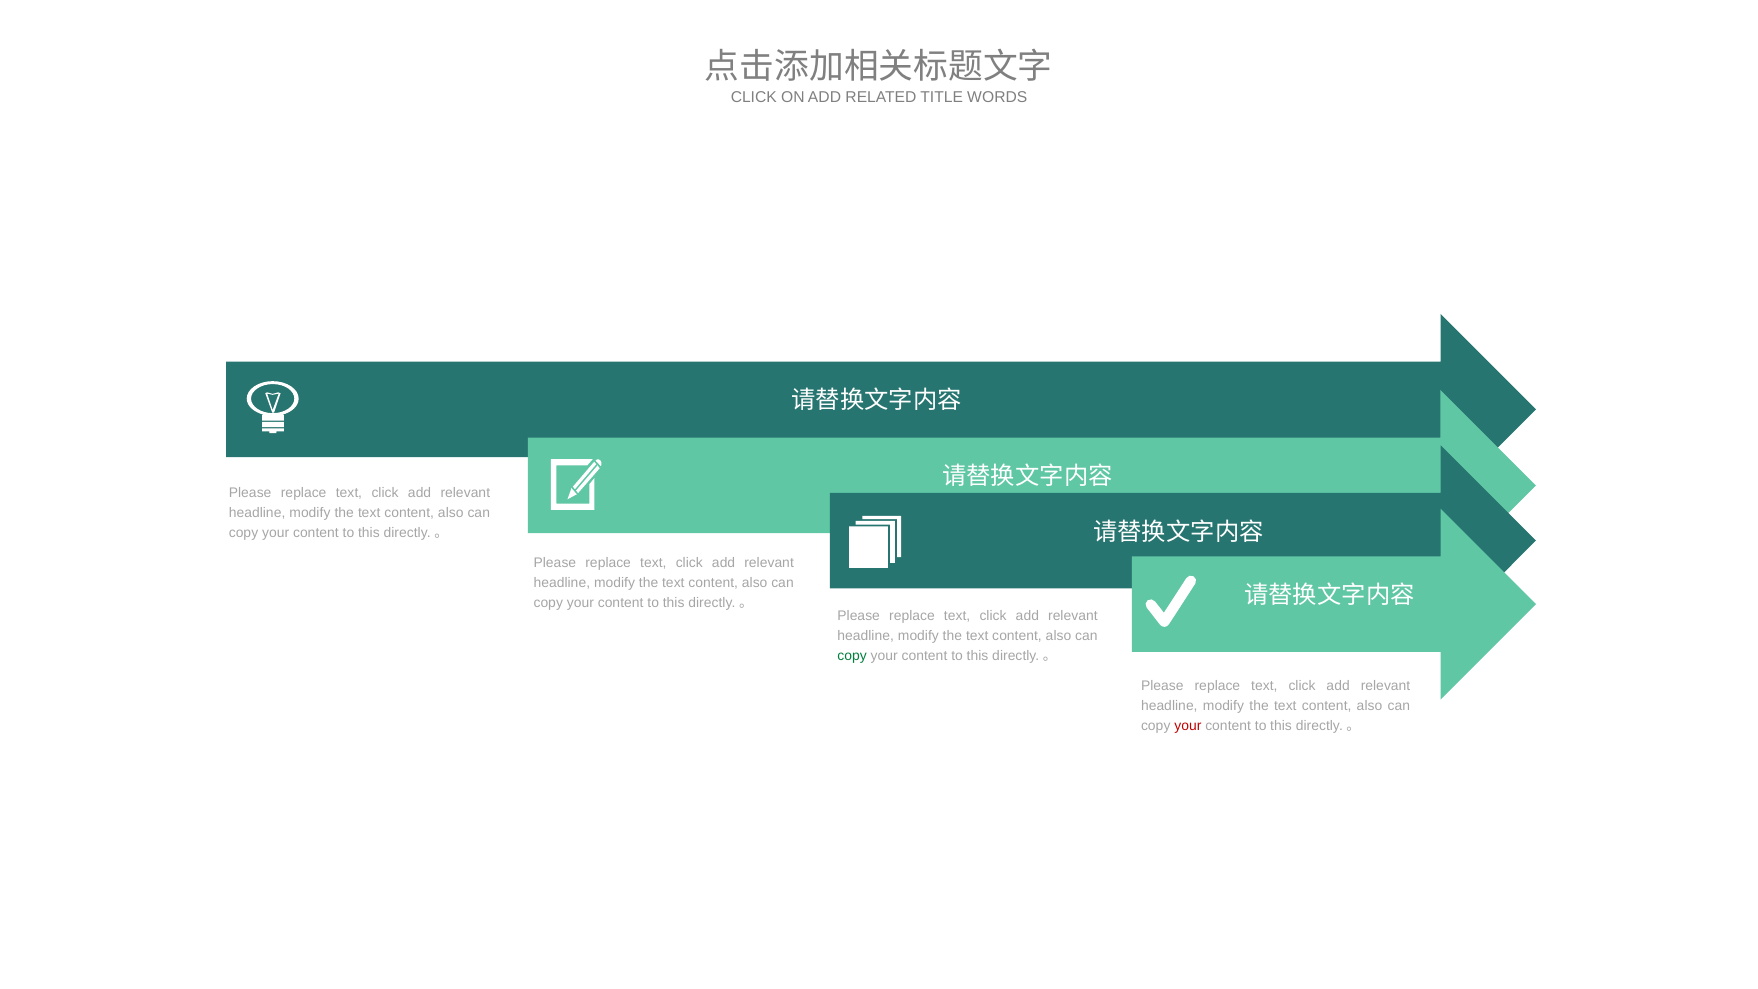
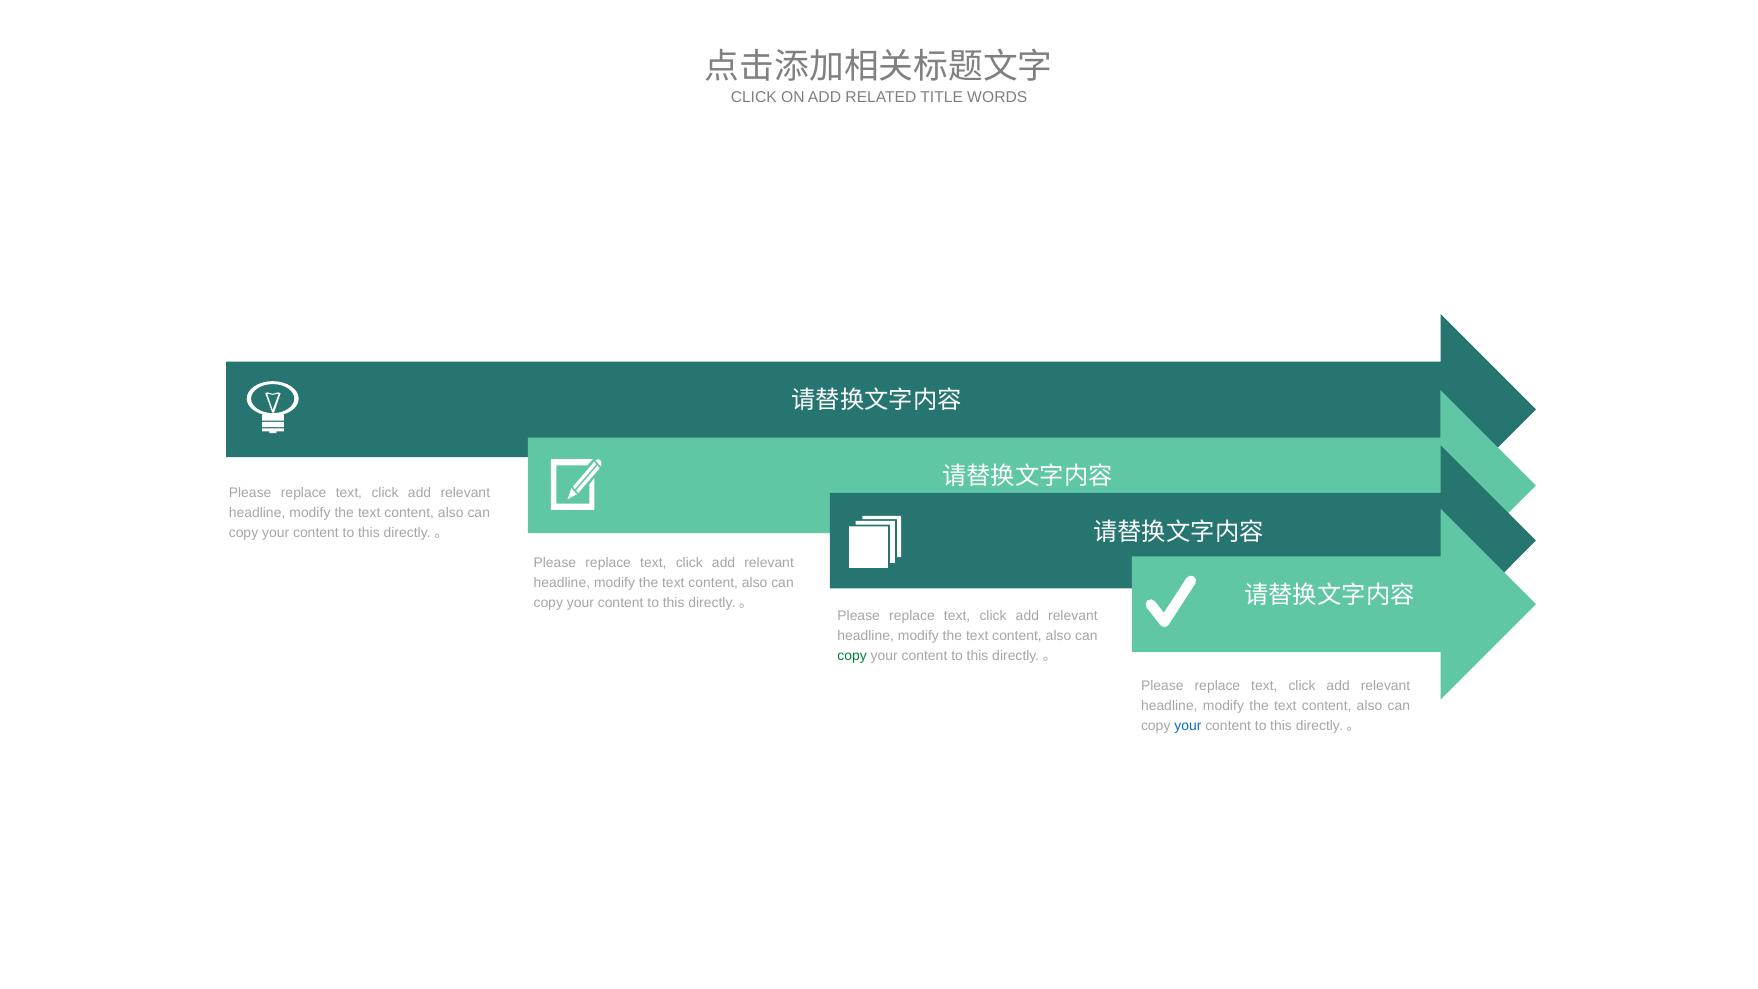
your at (1188, 726) colour: red -> blue
